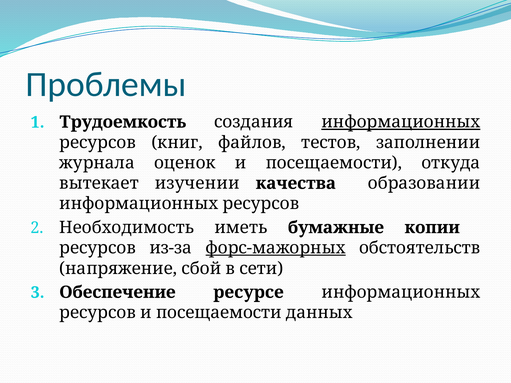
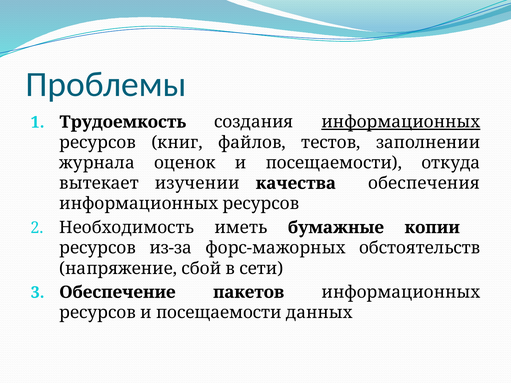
образовании: образовании -> обеспечения
форс-мажорных underline: present -> none
ресурсе: ресурсе -> пакетов
